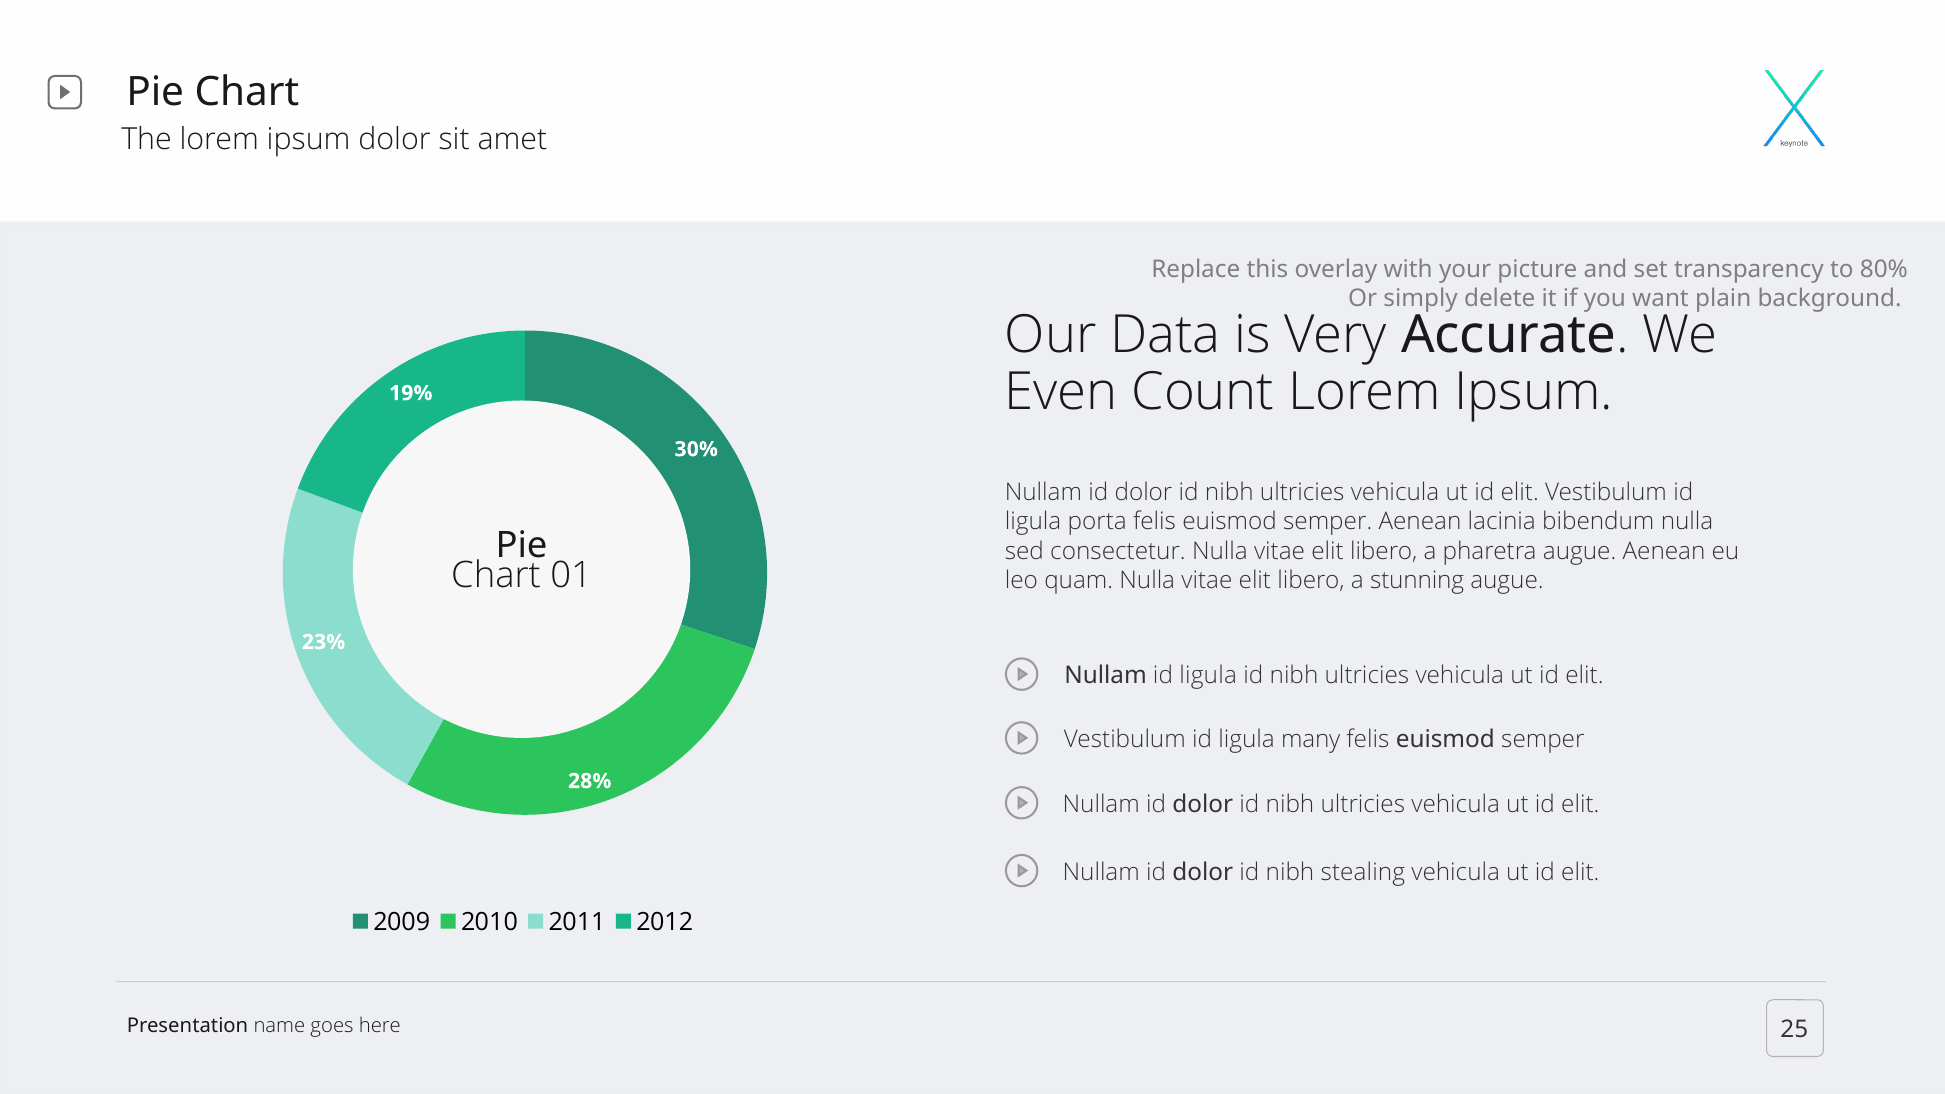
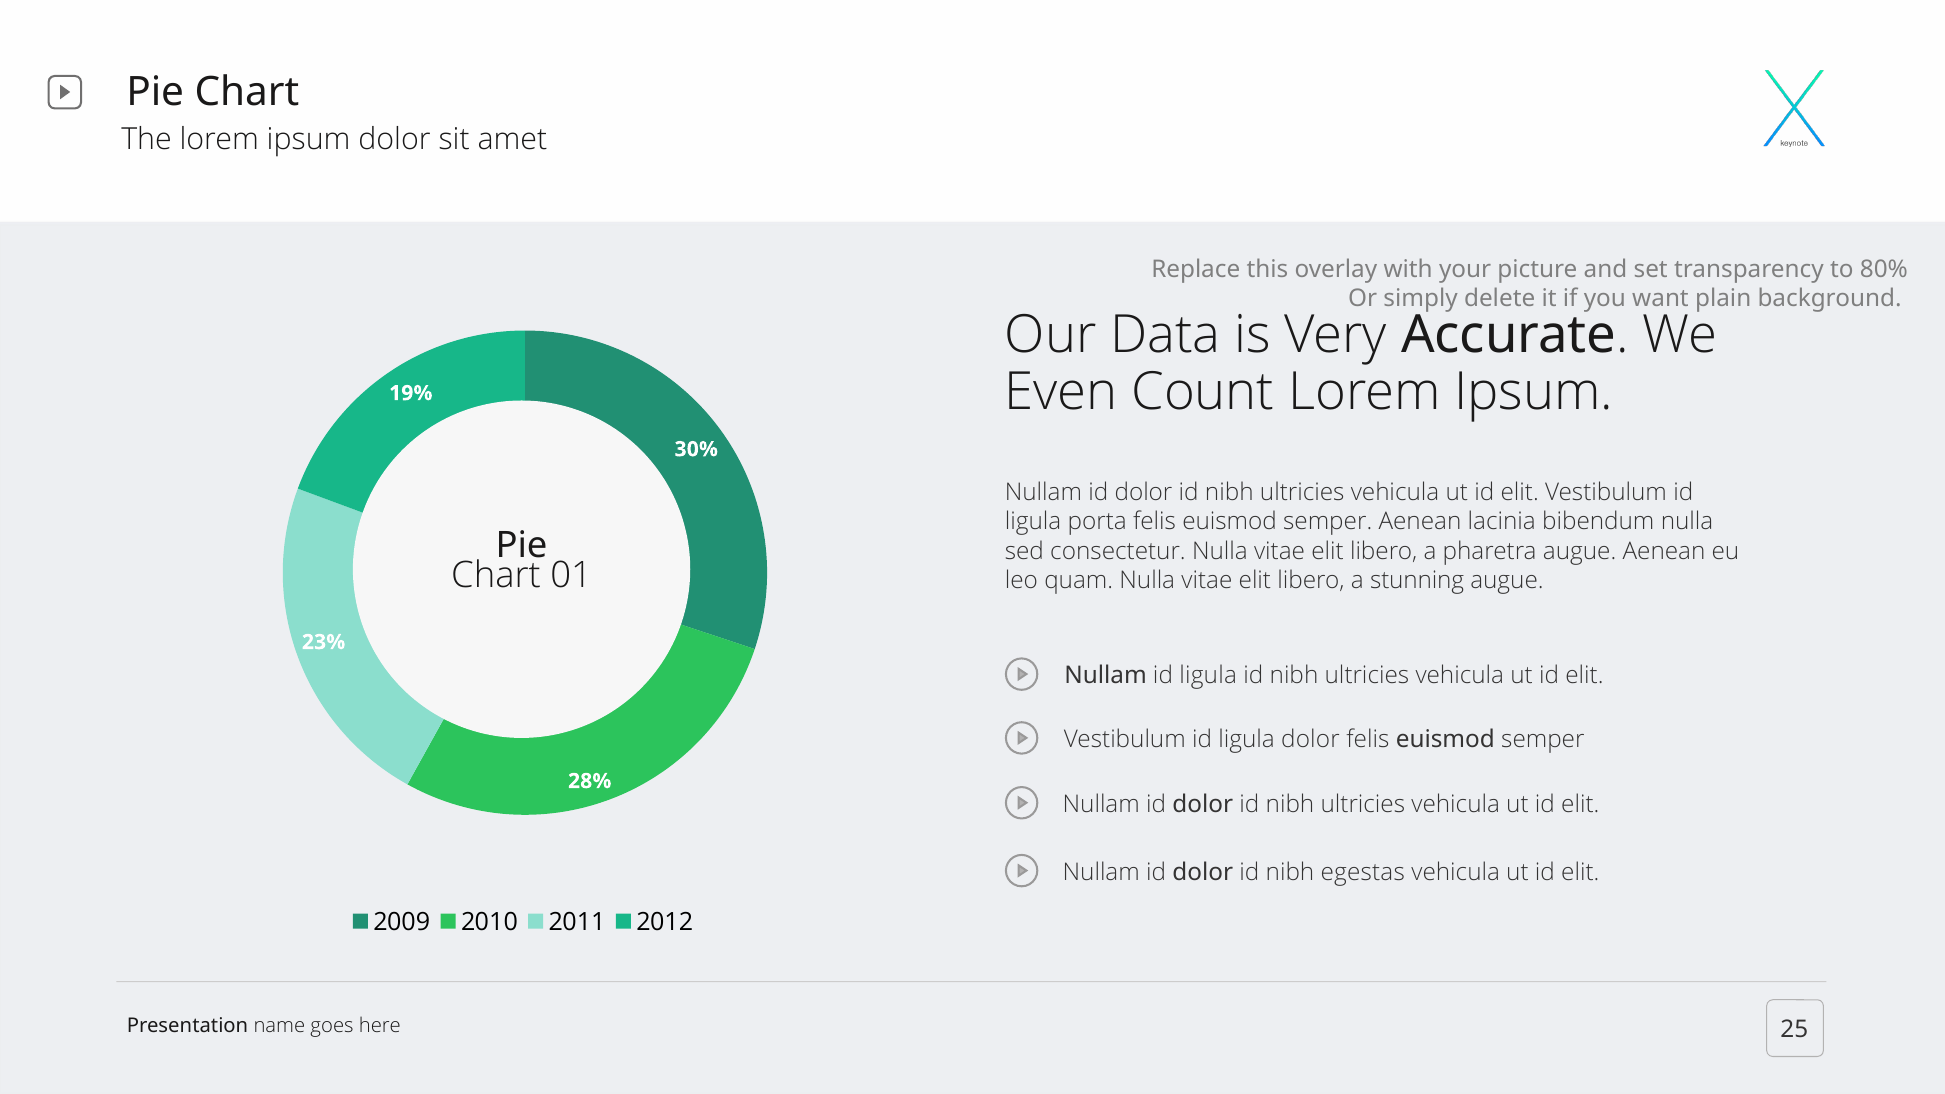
ligula many: many -> dolor
stealing: stealing -> egestas
